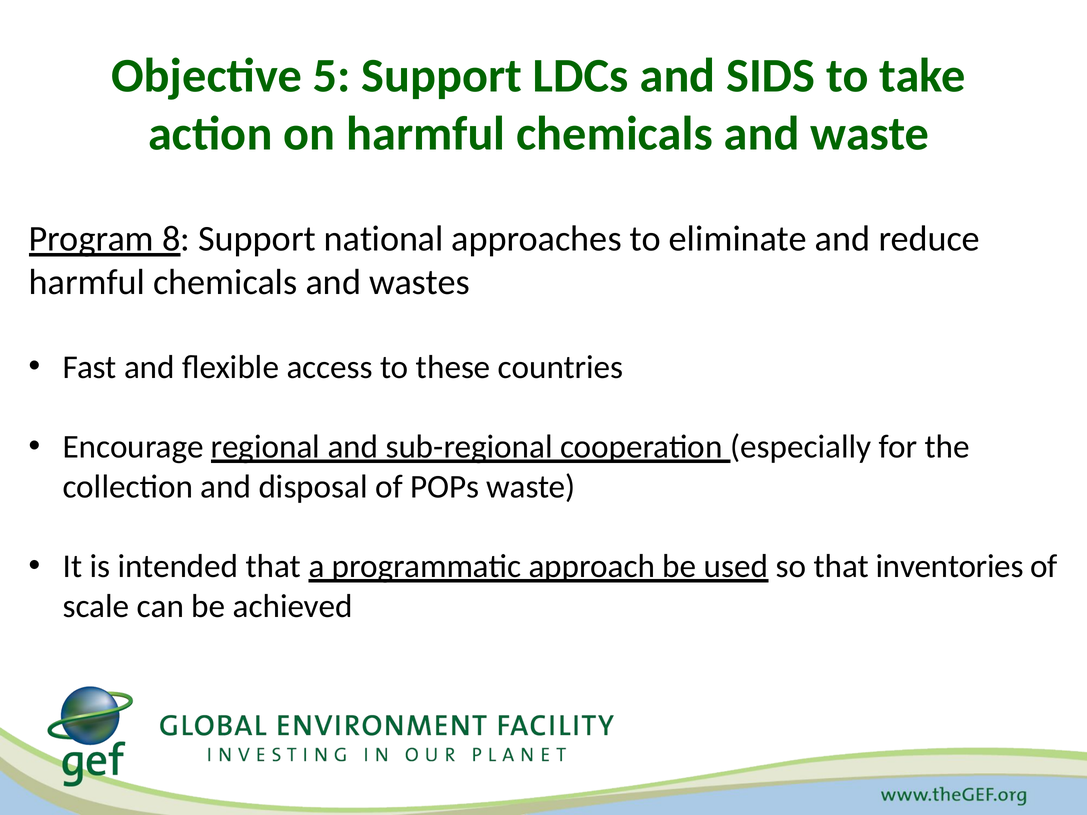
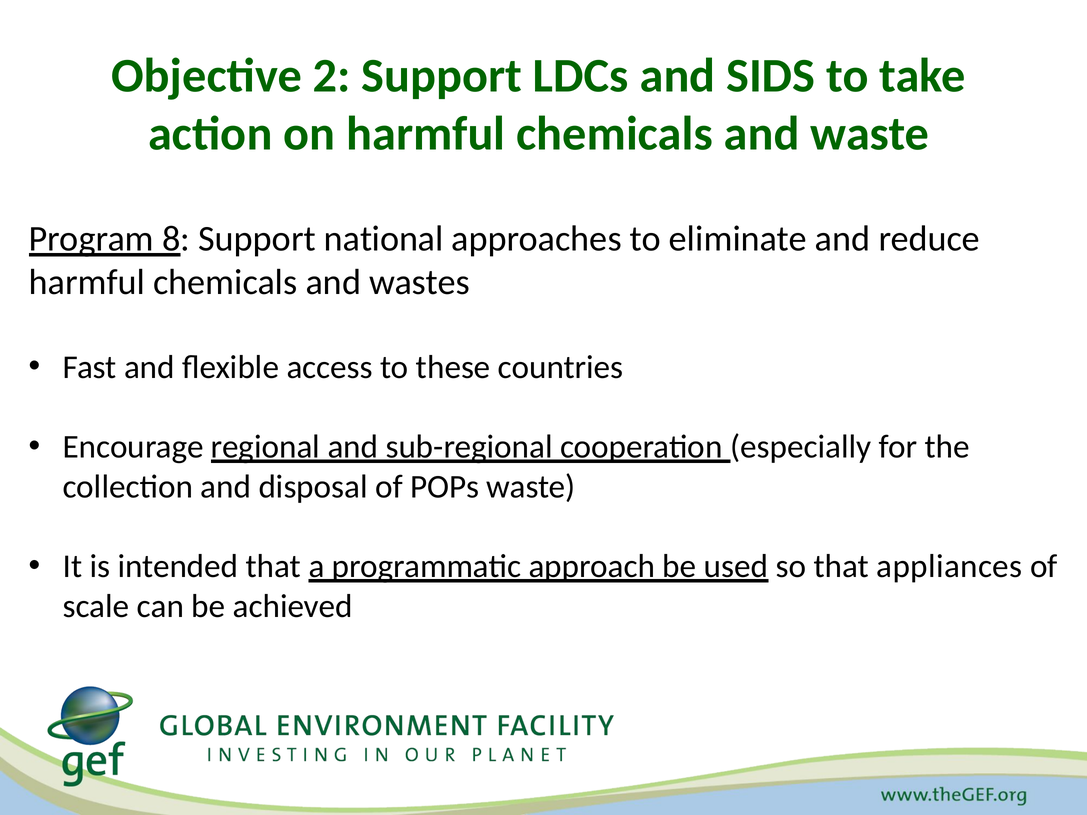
5: 5 -> 2
inventories: inventories -> appliances
